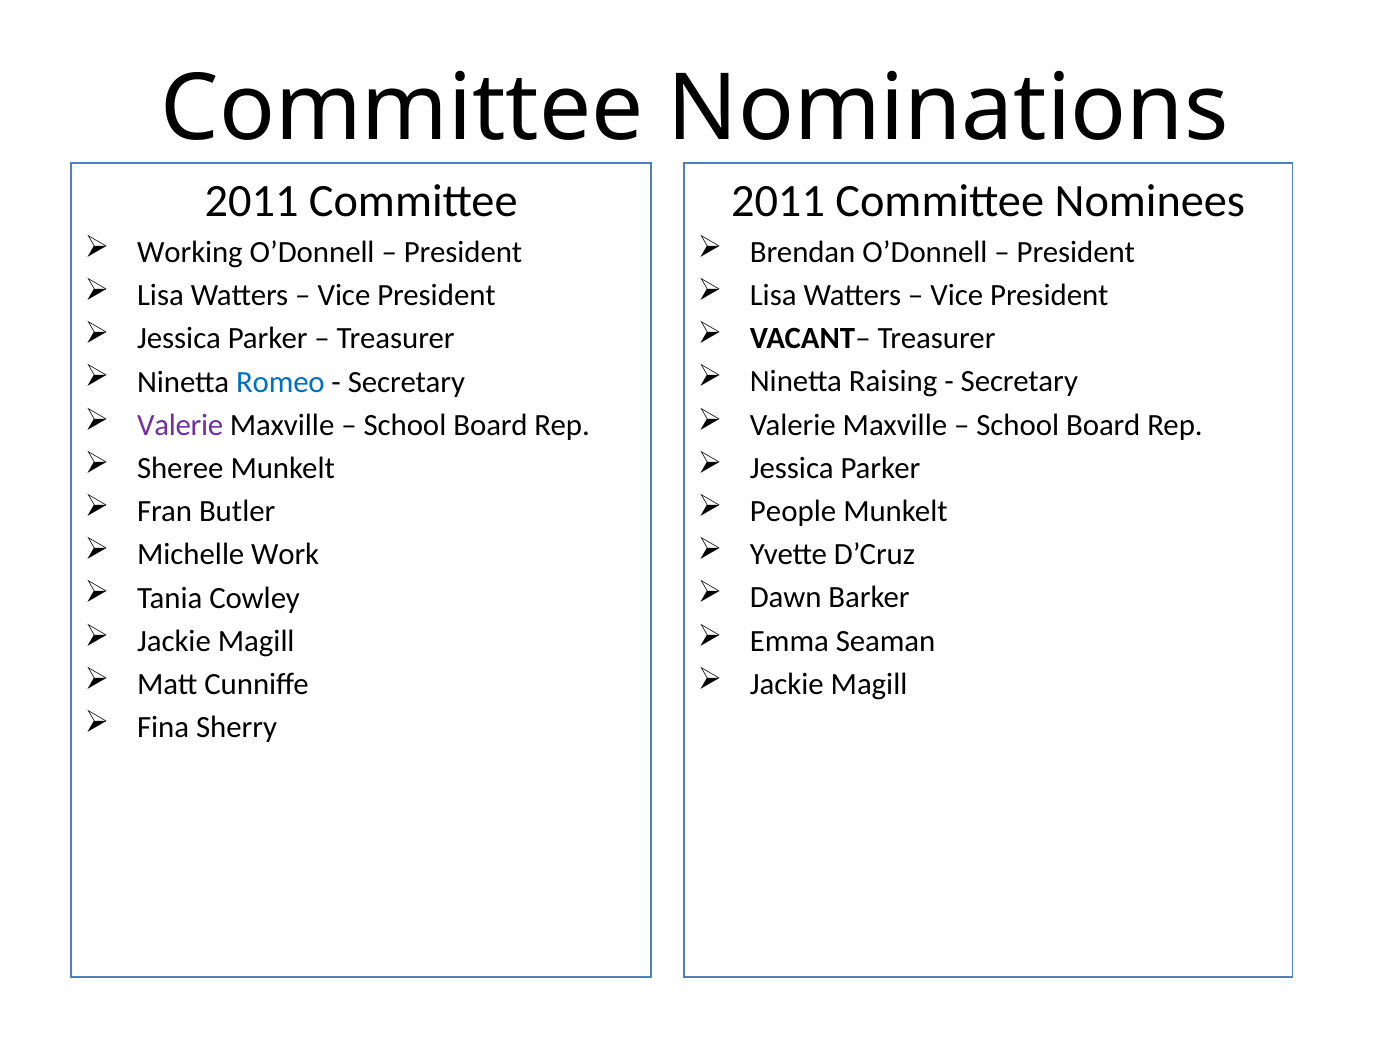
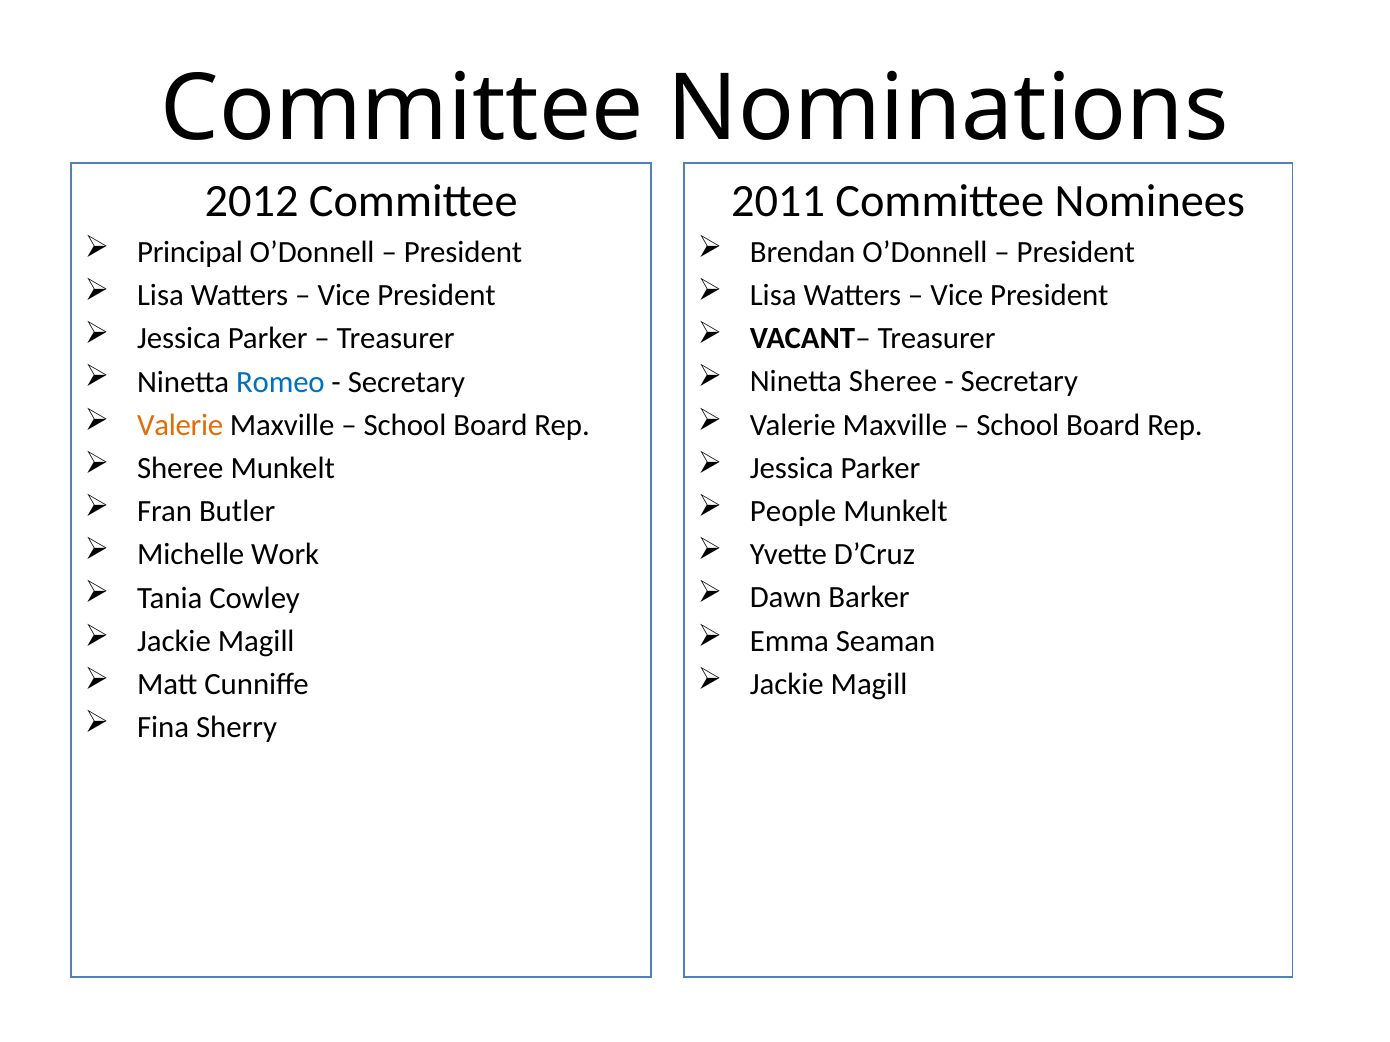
2011 at (252, 201): 2011 -> 2012
Working: Working -> Principal
Ninetta Raising: Raising -> Sheree
Valerie at (180, 425) colour: purple -> orange
